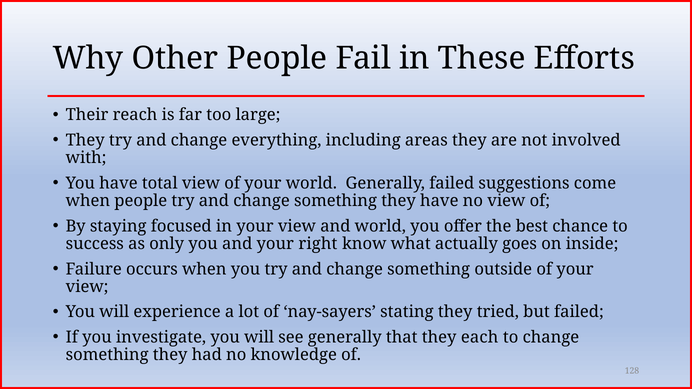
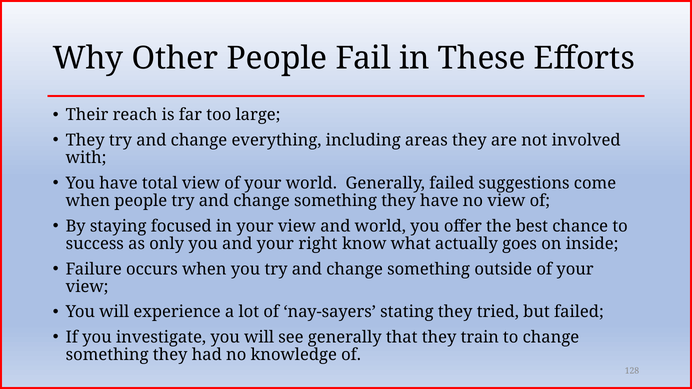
each: each -> train
